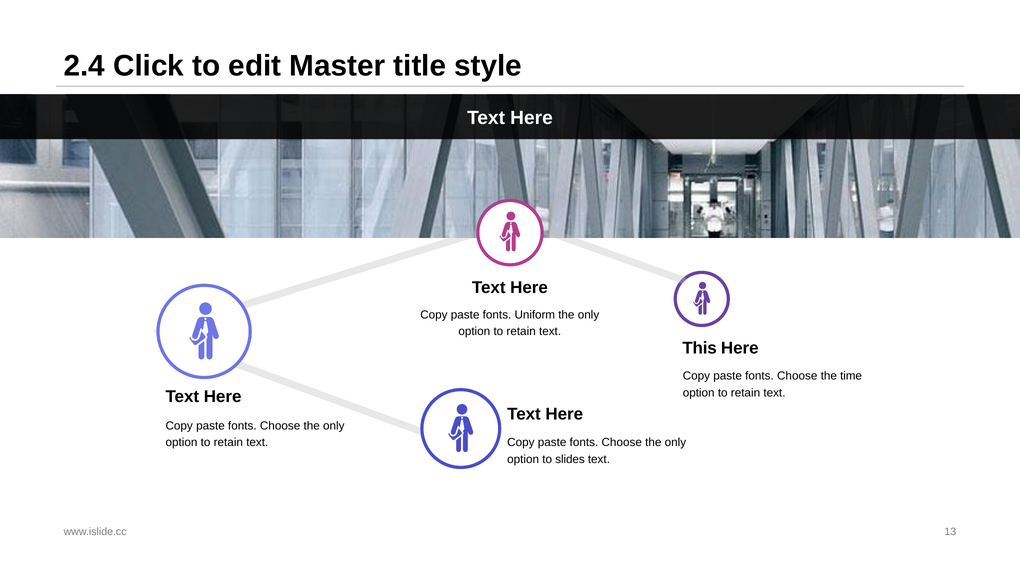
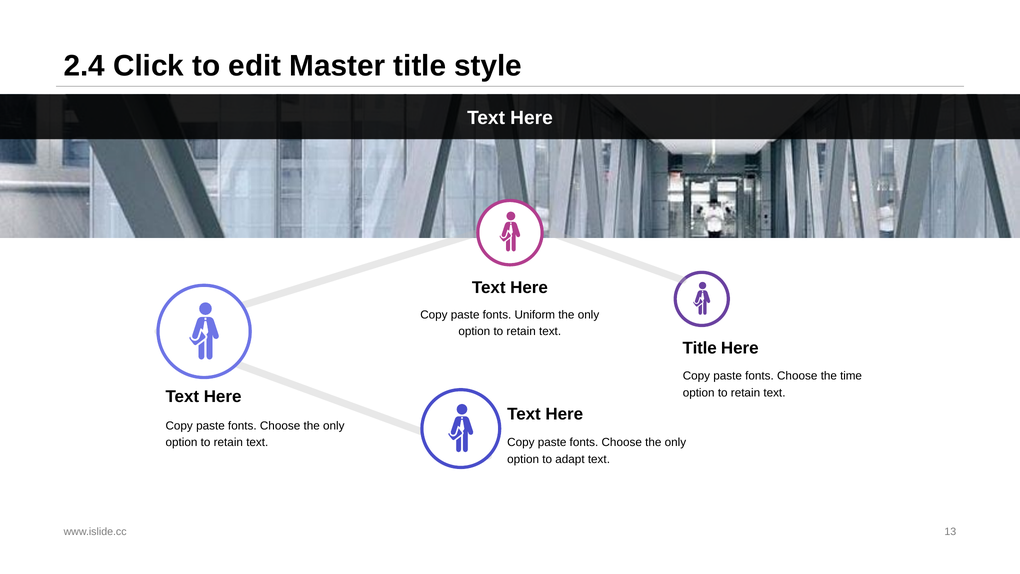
This at (700, 348): This -> Title
slides: slides -> adapt
